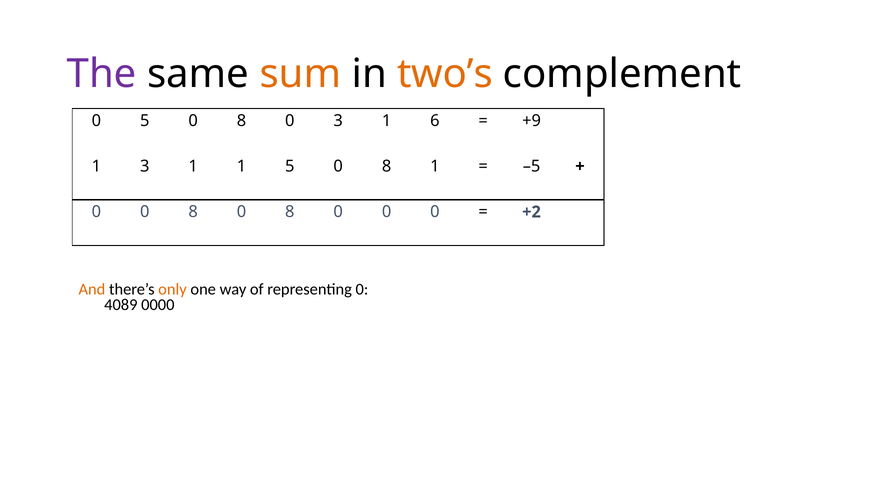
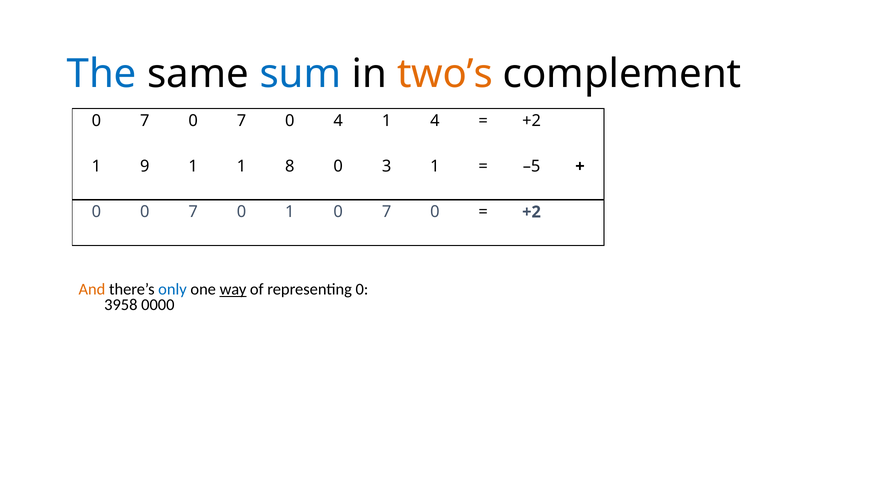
The colour: purple -> blue
sum colour: orange -> blue
5 at (145, 121): 5 -> 7
8 at (241, 121): 8 -> 7
0 3: 3 -> 4
1 6: 6 -> 4
+9 at (532, 121): +9 -> +2
1 3: 3 -> 9
1 5: 5 -> 8
8 at (387, 166): 8 -> 3
0 0 8: 8 -> 7
8 at (290, 212): 8 -> 1
0 at (387, 212): 0 -> 7
only colour: orange -> blue
way underline: none -> present
4089: 4089 -> 3958
